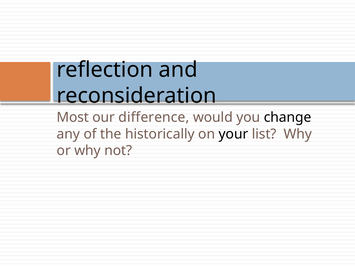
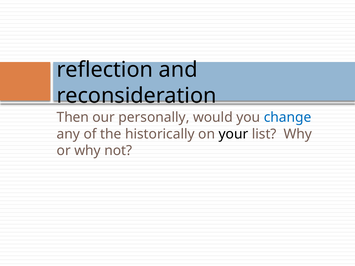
Most: Most -> Then
difference: difference -> personally
change colour: black -> blue
